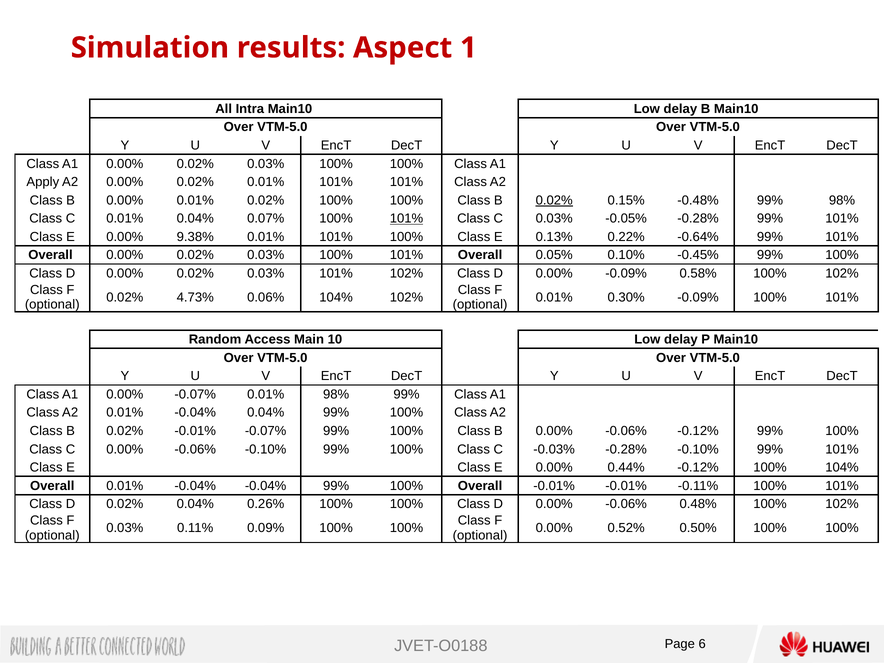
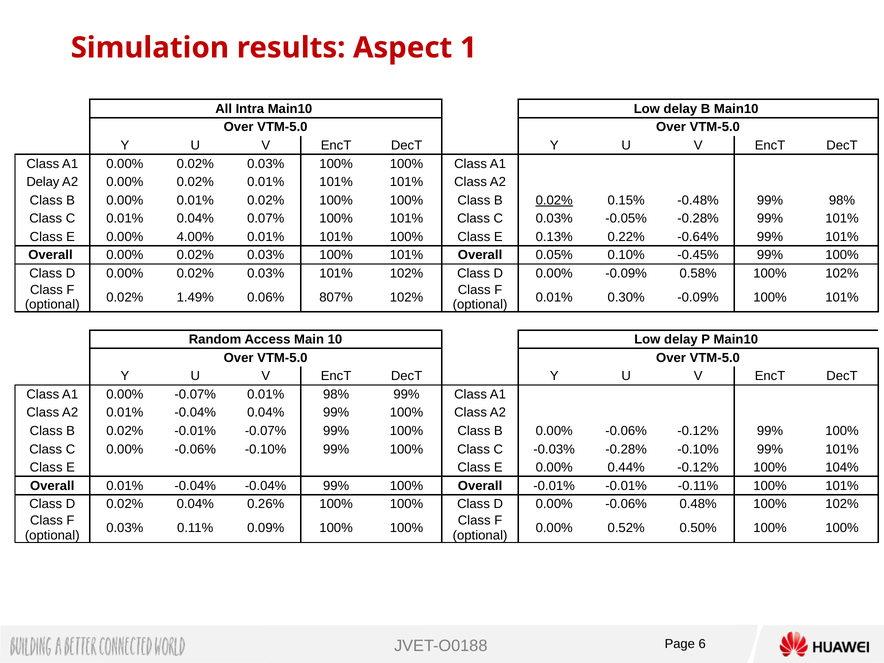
Apply at (43, 182): Apply -> Delay
101% at (407, 219) underline: present -> none
9.38%: 9.38% -> 4.00%
4.73%: 4.73% -> 1.49%
0.06% 104%: 104% -> 807%
